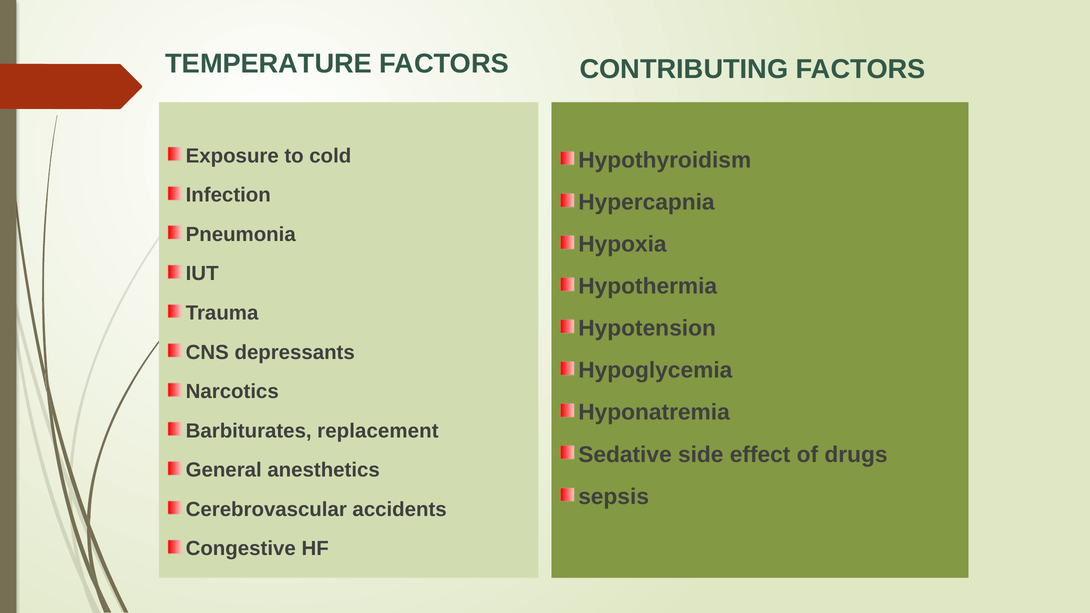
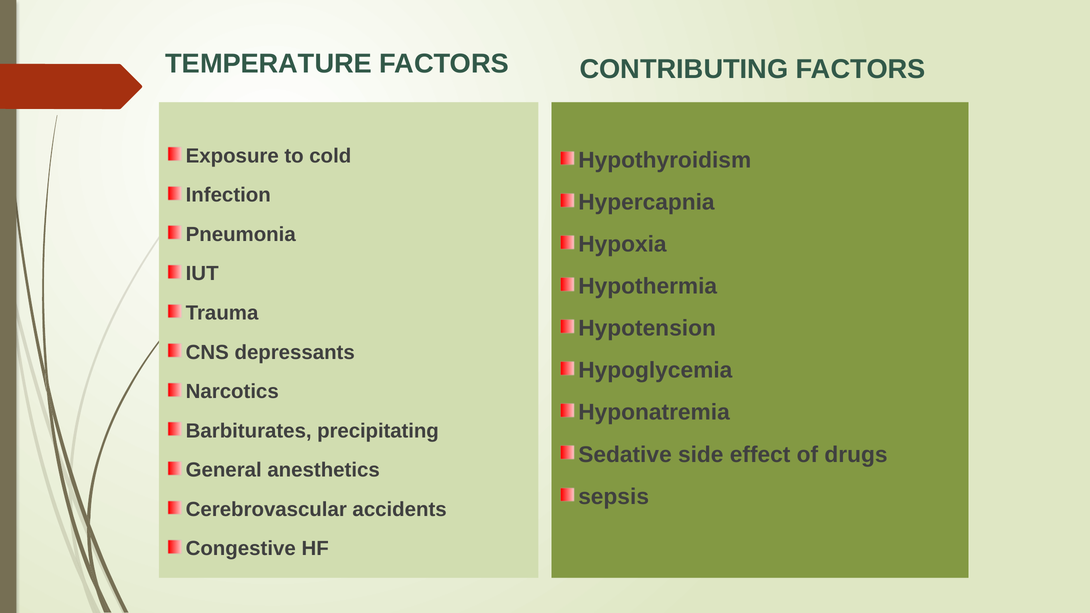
replacement: replacement -> precipitating
